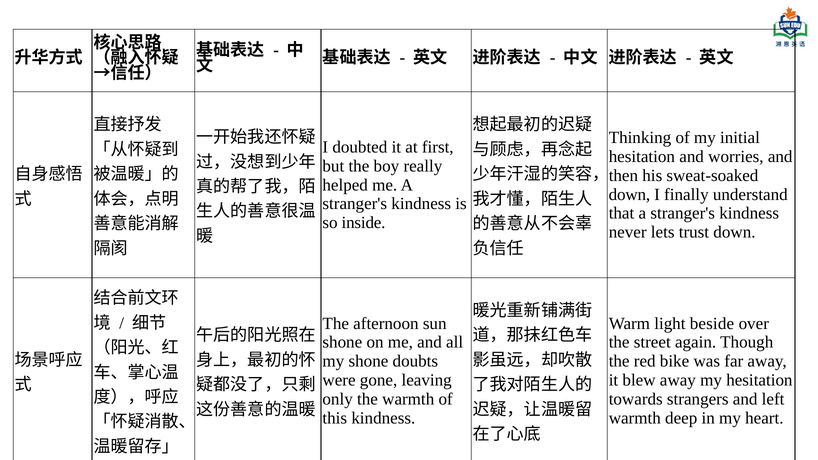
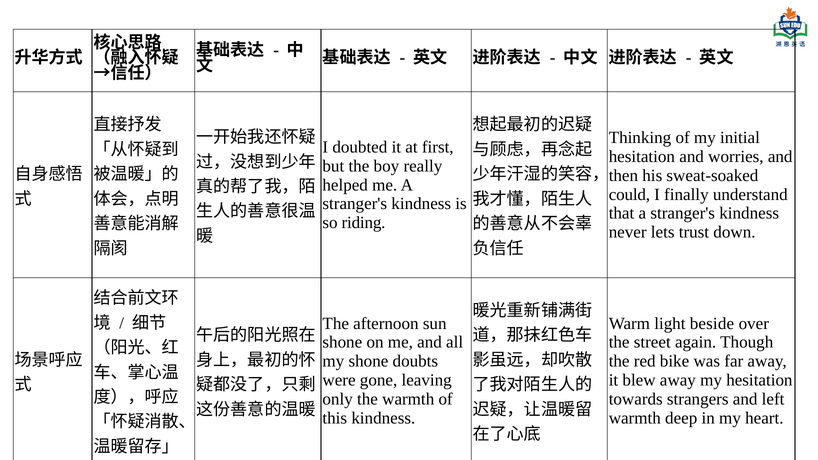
down at (629, 194): down -> could
inside: inside -> riding
